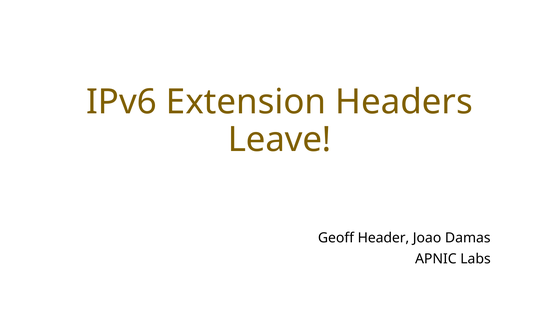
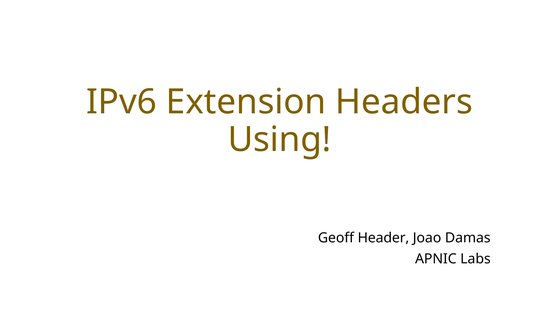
Leave: Leave -> Using
